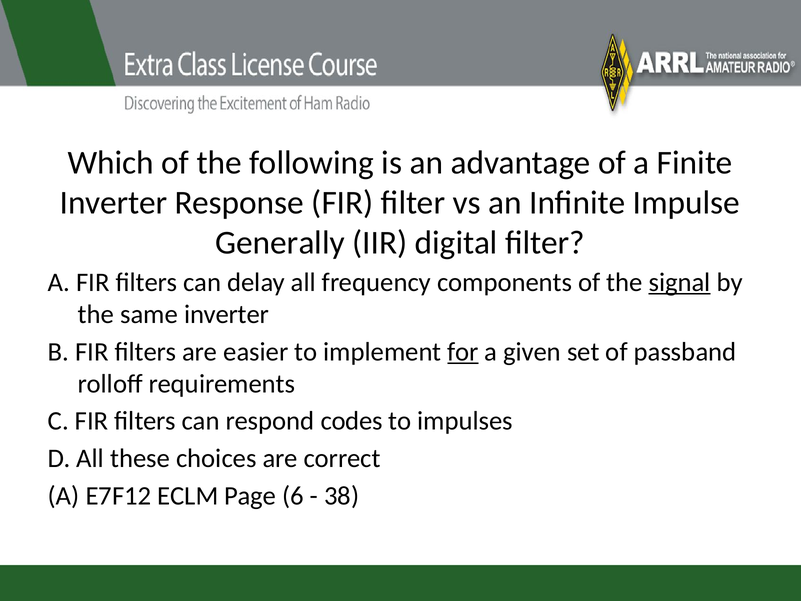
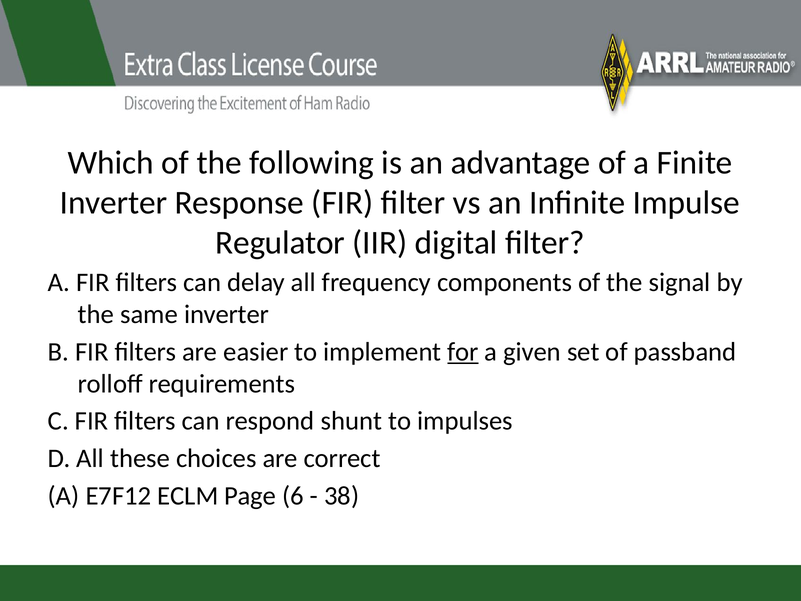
Generally: Generally -> Regulator
signal underline: present -> none
codes: codes -> shunt
